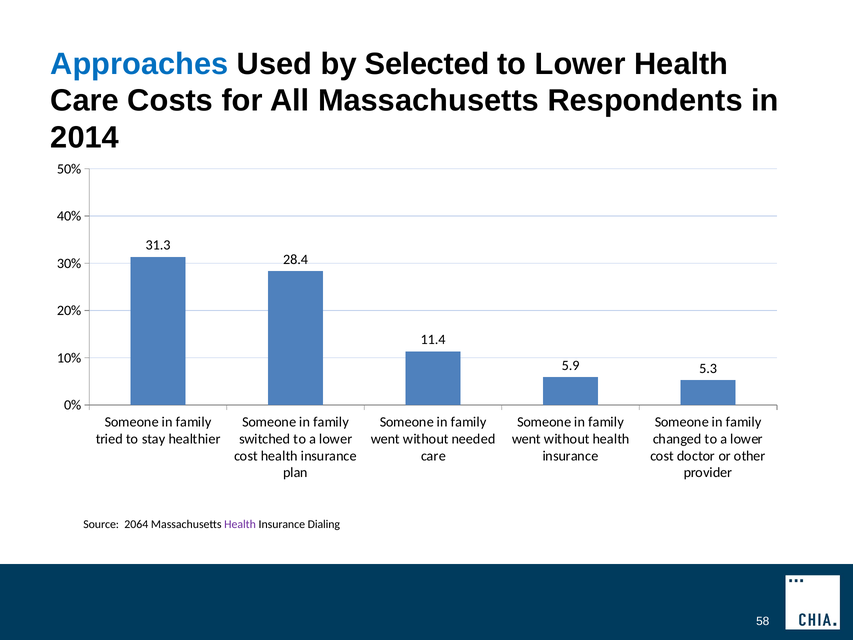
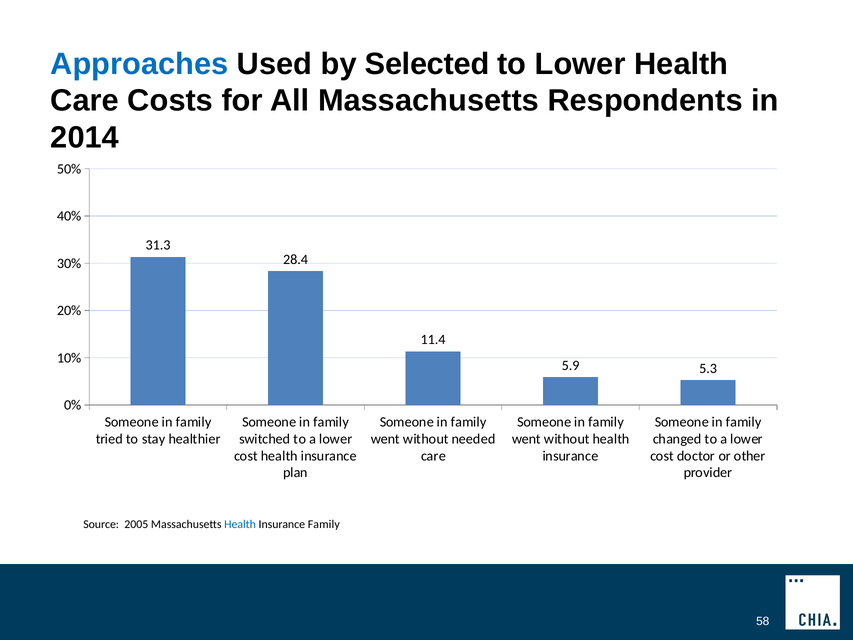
2064: 2064 -> 2005
Health at (240, 524) colour: purple -> blue
Insurance Dialing: Dialing -> Family
